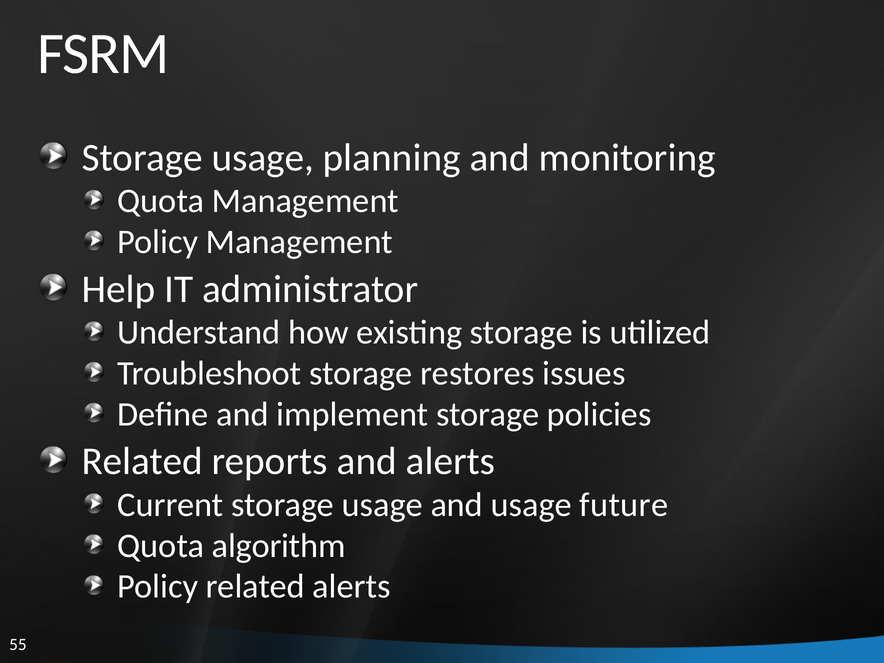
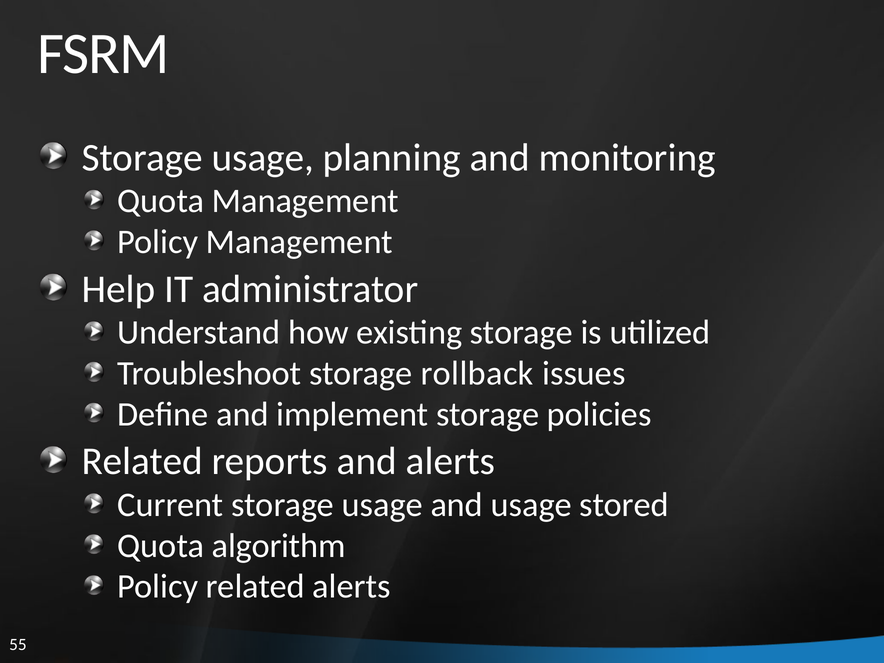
restores: restores -> rollback
future: future -> stored
